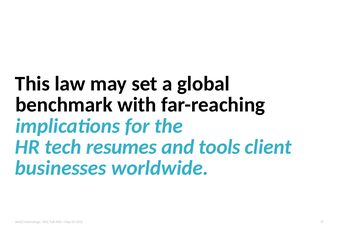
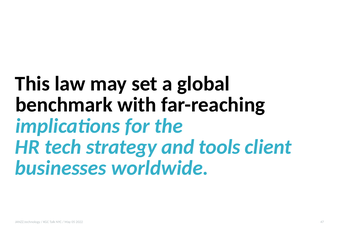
resumes: resumes -> strategy
